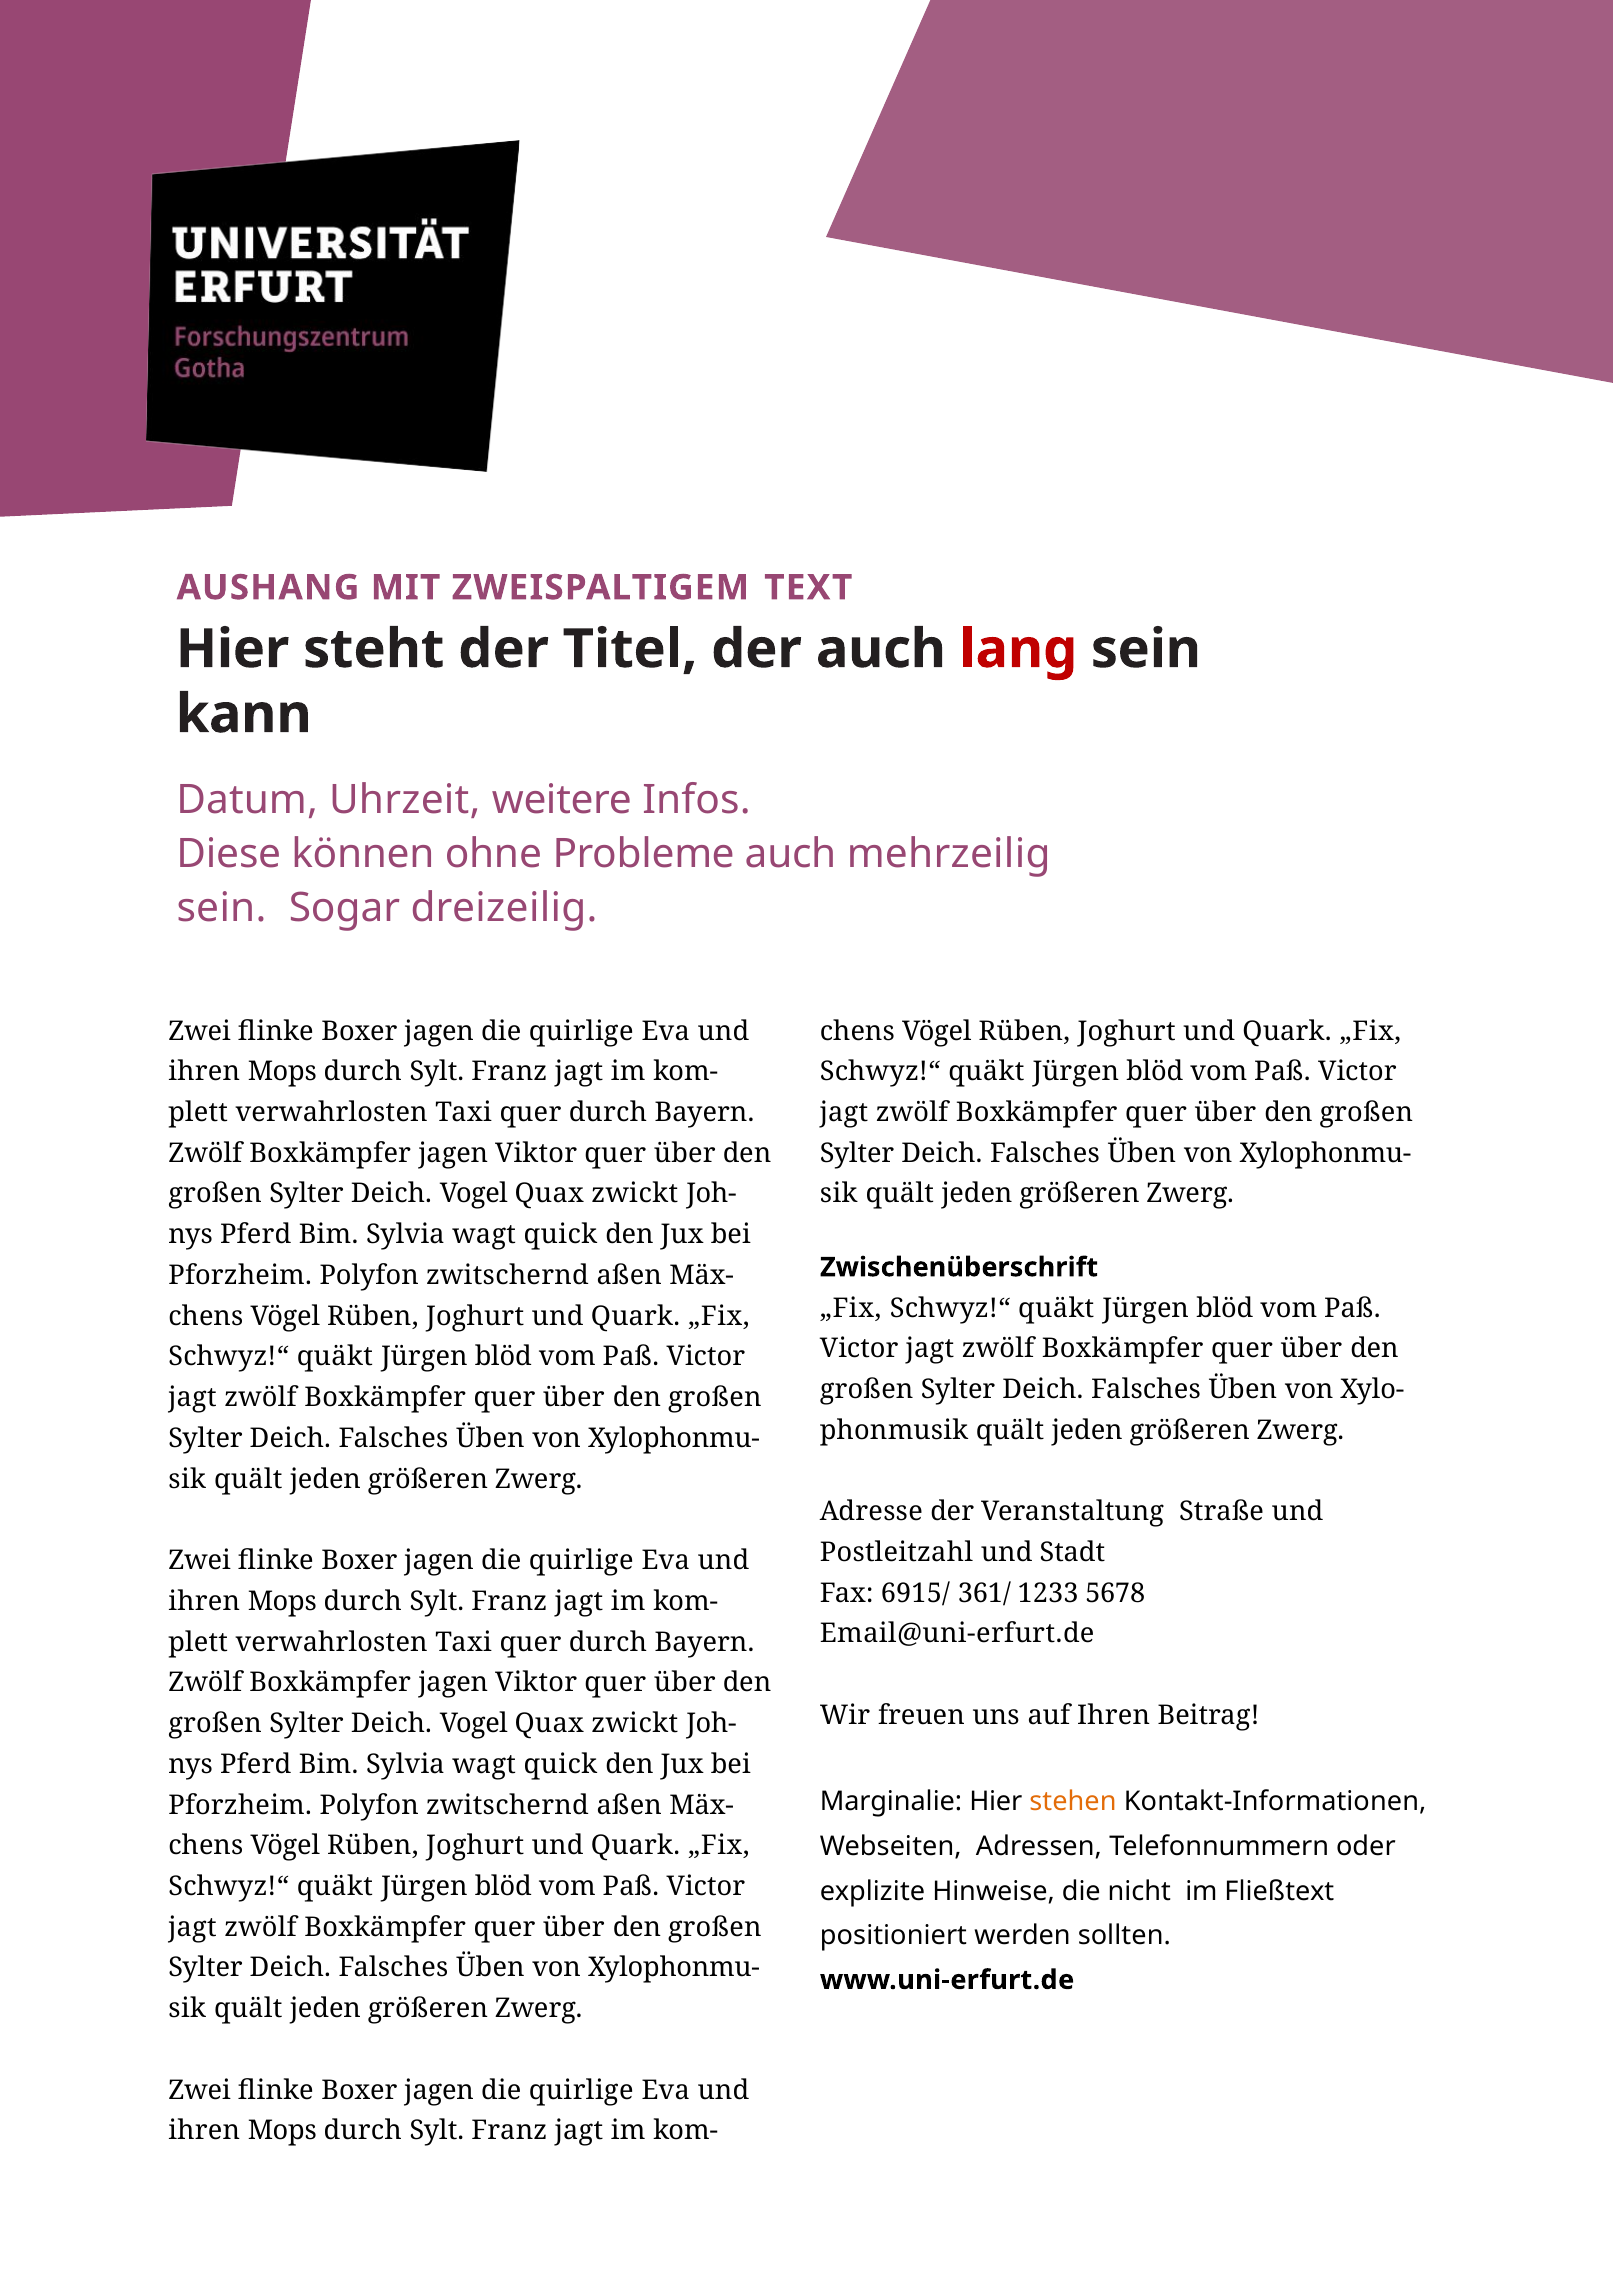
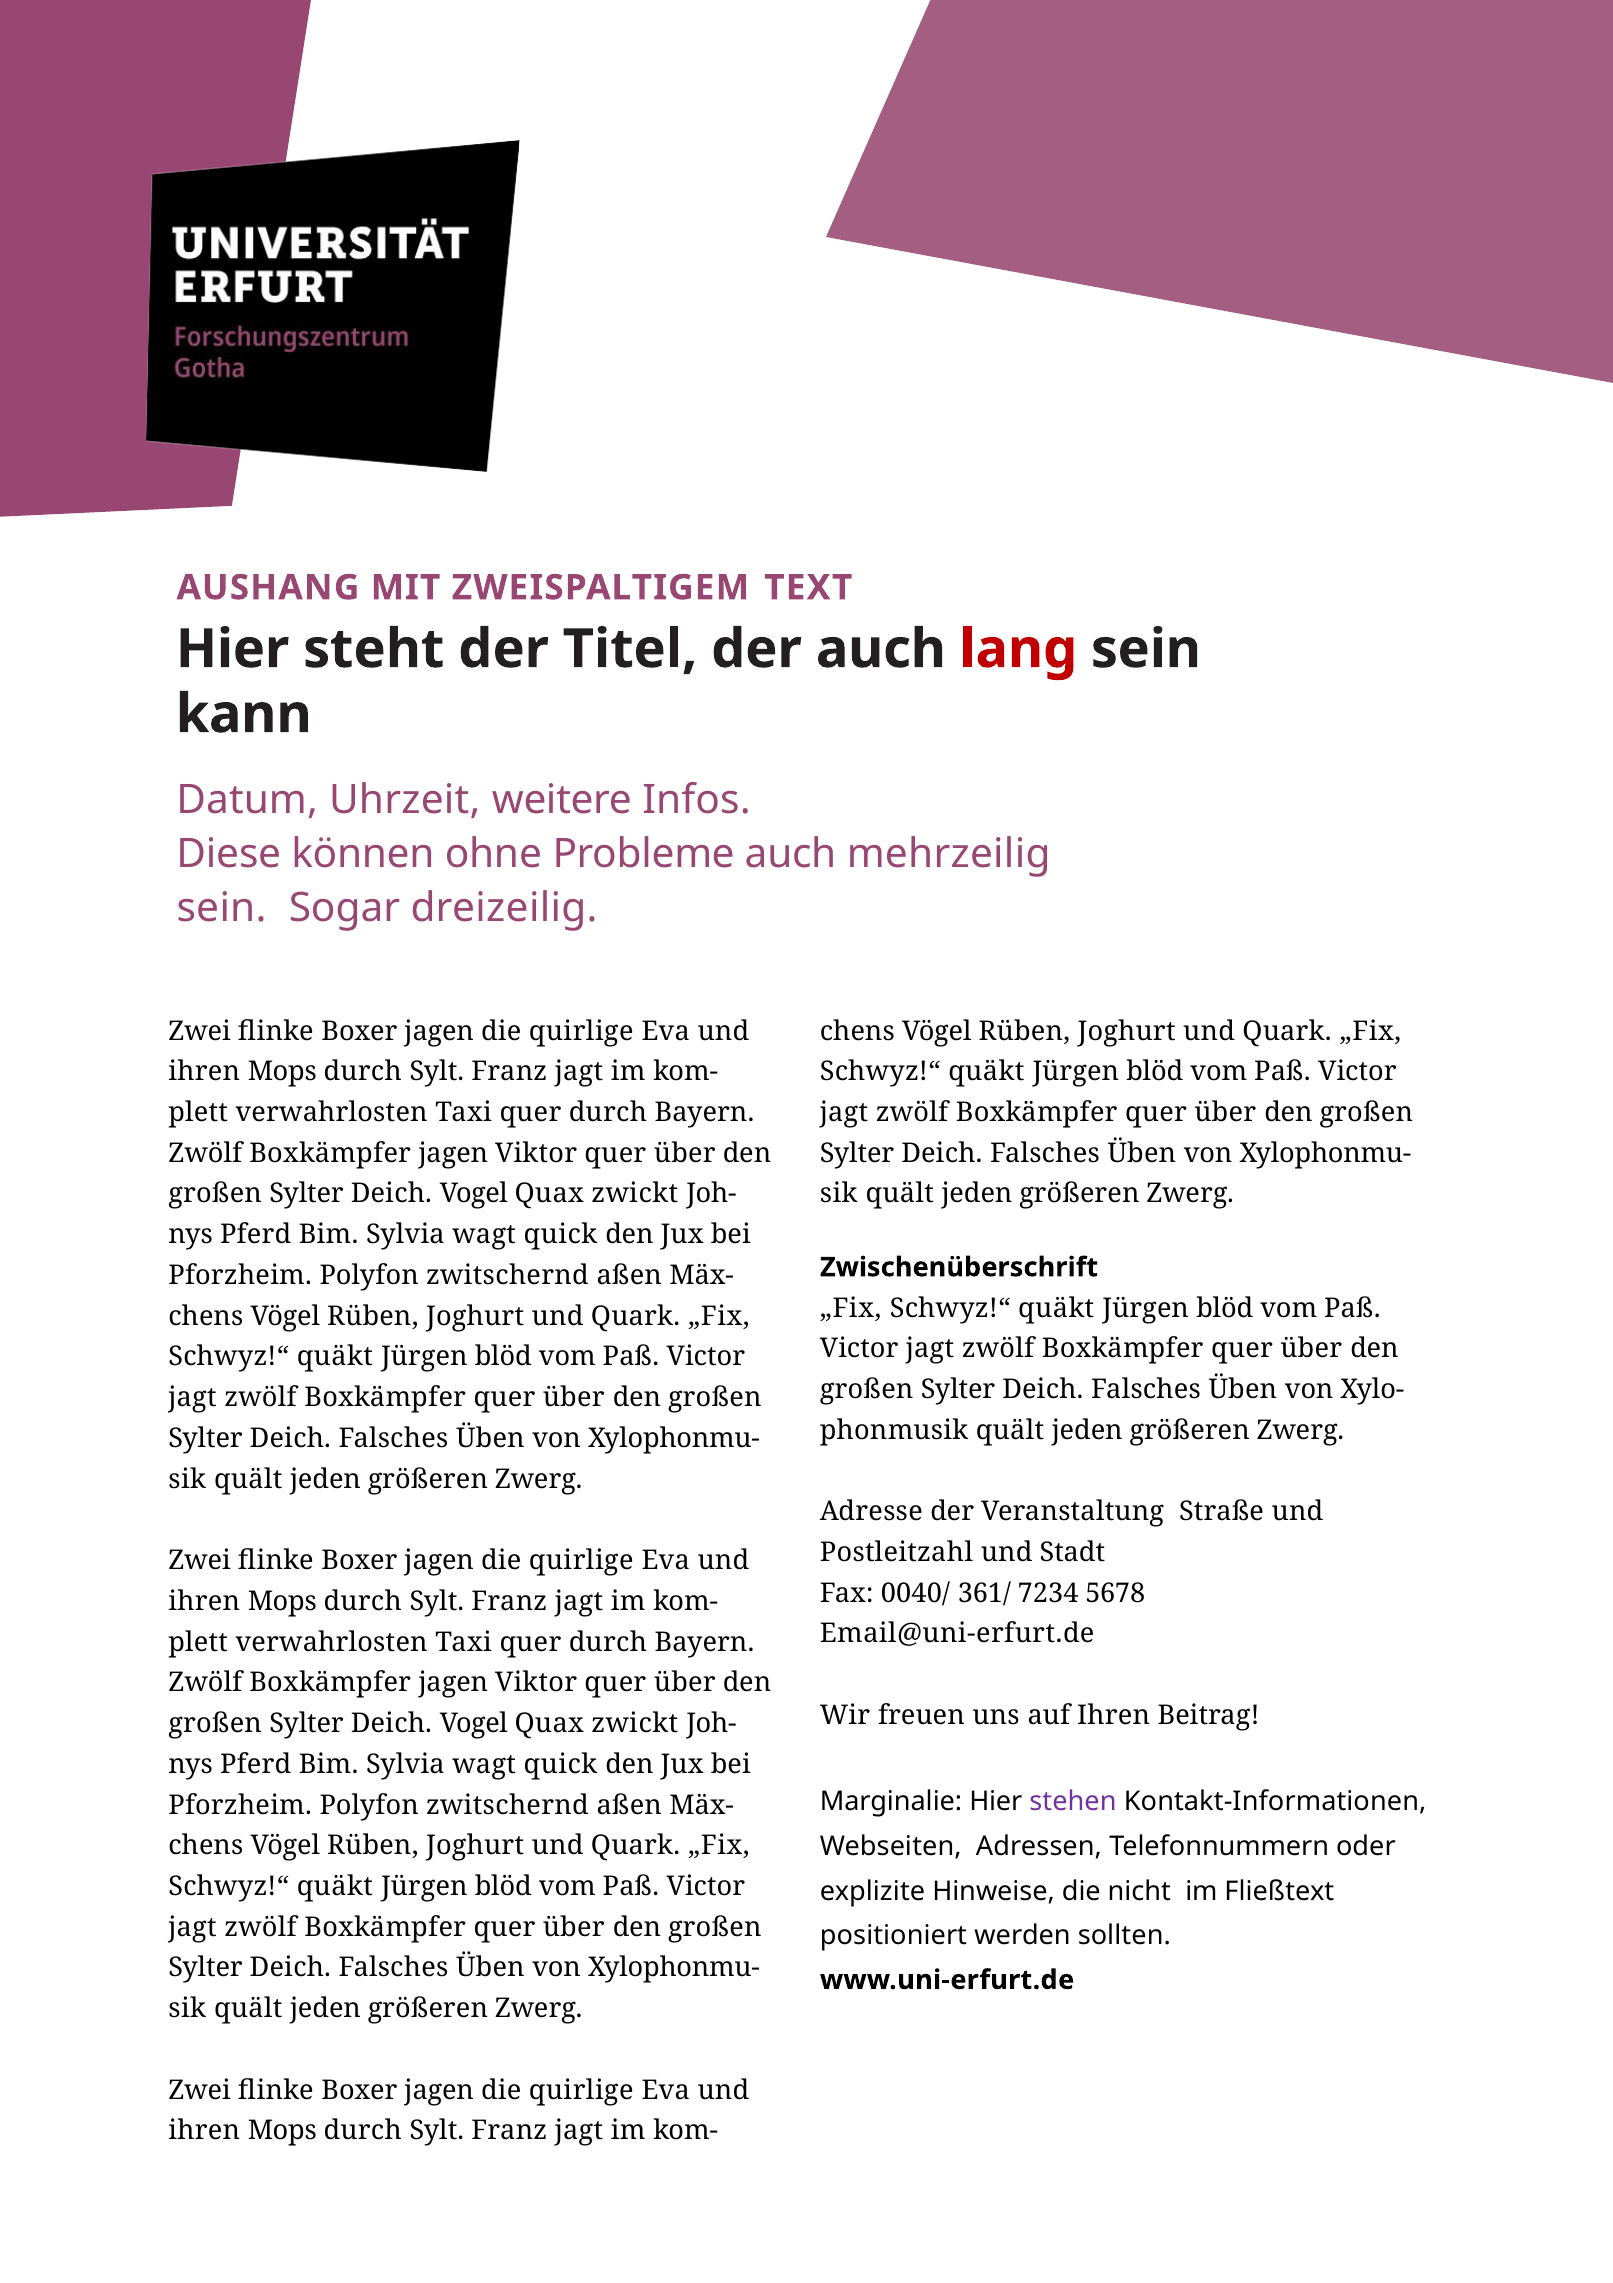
6915/: 6915/ -> 0040/
1233: 1233 -> 7234
stehen colour: orange -> purple
